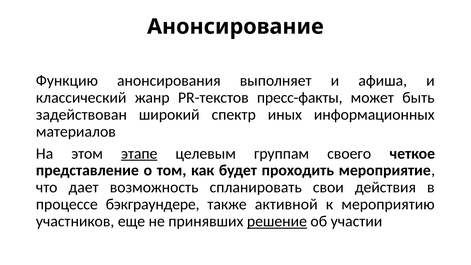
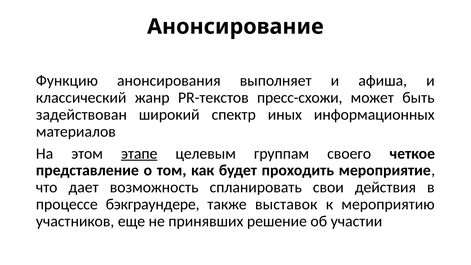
пресс-факты: пресс-факты -> пресс-схожи
активной: активной -> выставок
решение underline: present -> none
